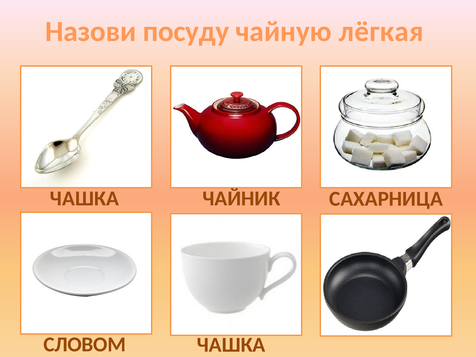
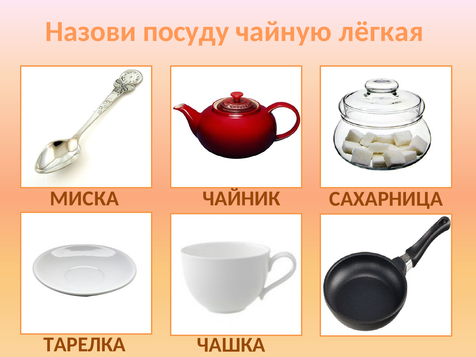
ЧАШКА at (84, 198): ЧАШКА -> МИСКА
СЛОВОМ: СЛОВОМ -> ТАРЕЛКА
